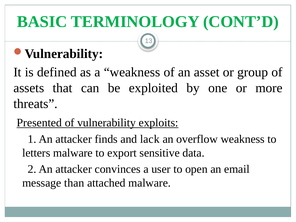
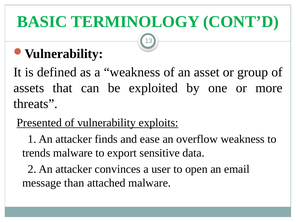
lack: lack -> ease
letters: letters -> trends
